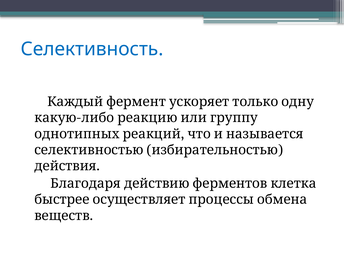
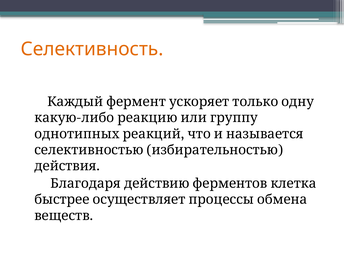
Селективность colour: blue -> orange
